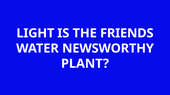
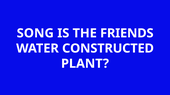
LIGHT: LIGHT -> SONG
NEWSWORTHY: NEWSWORTHY -> CONSTRUCTED
